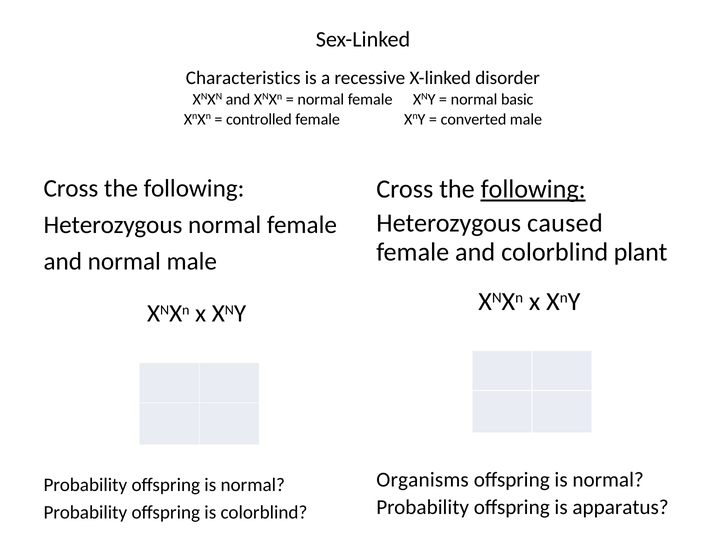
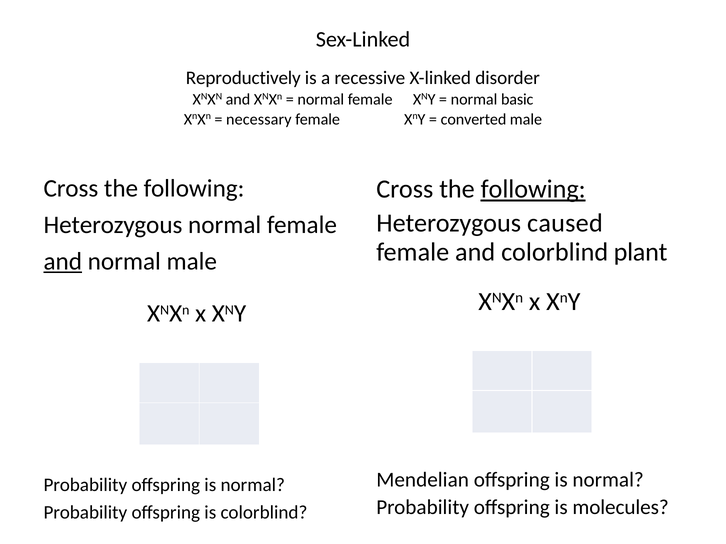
Characteristics: Characteristics -> Reproductively
controlled: controlled -> necessary
and at (63, 261) underline: none -> present
Organisms: Organisms -> Mendelian
apparatus: apparatus -> molecules
